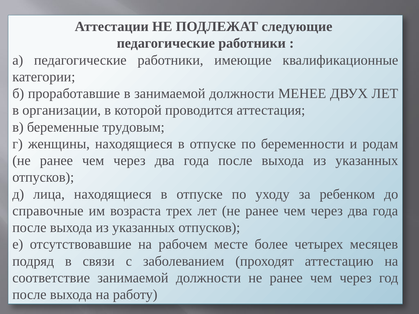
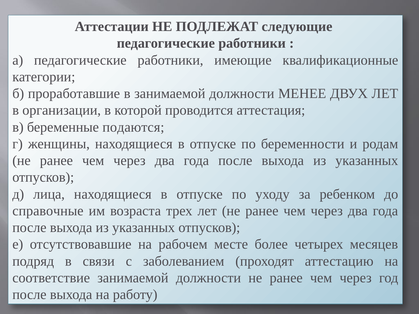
трудовым: трудовым -> подаются
